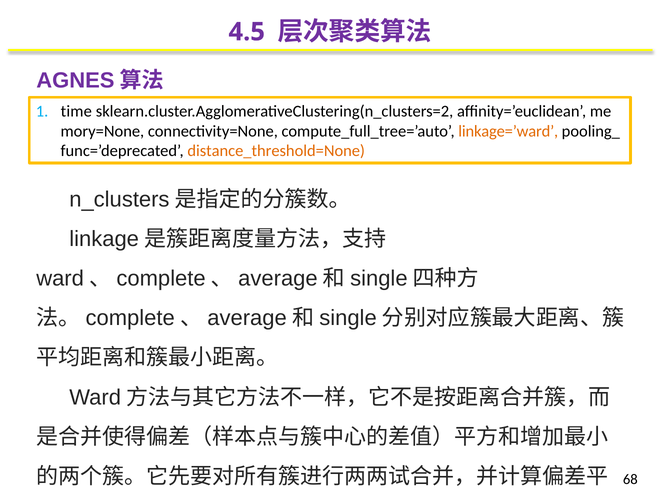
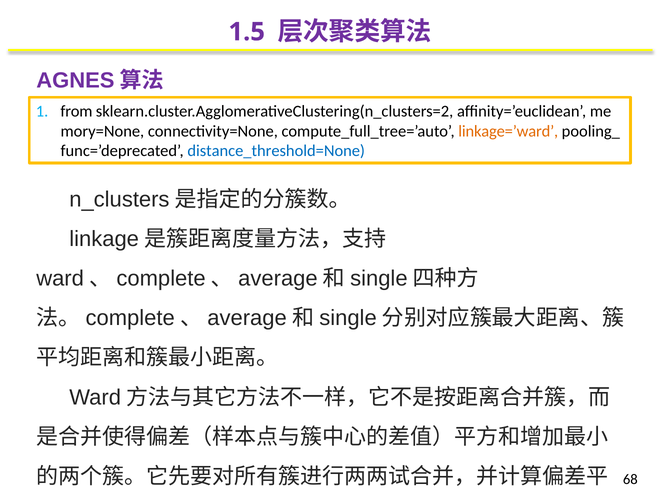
4.5: 4.5 -> 1.5
time: time -> from
distance_threshold=None colour: orange -> blue
